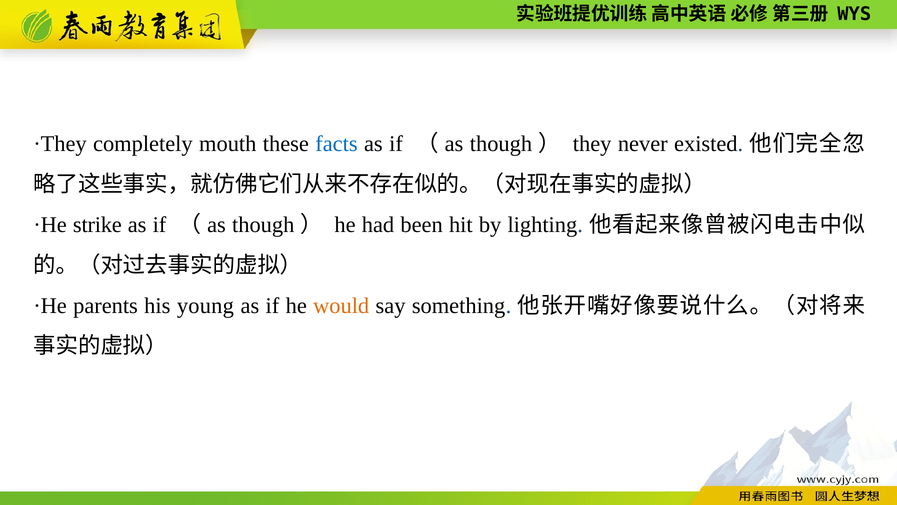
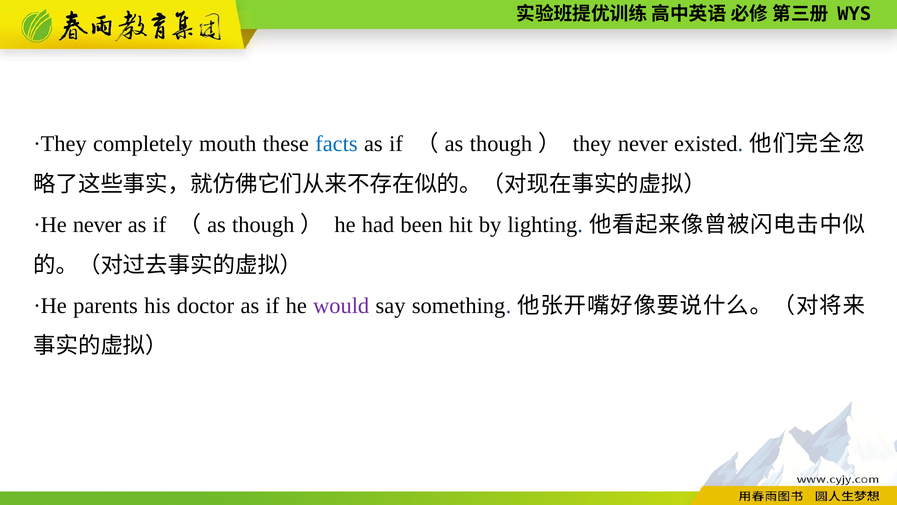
·He strike: strike -> never
young: young -> doctor
would colour: orange -> purple
